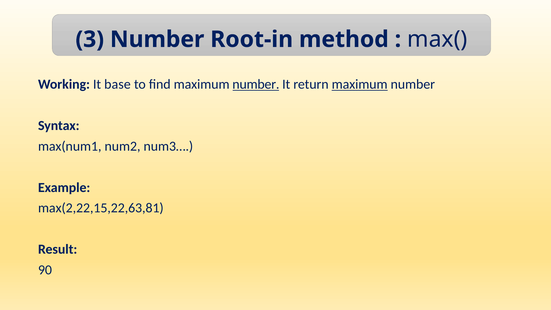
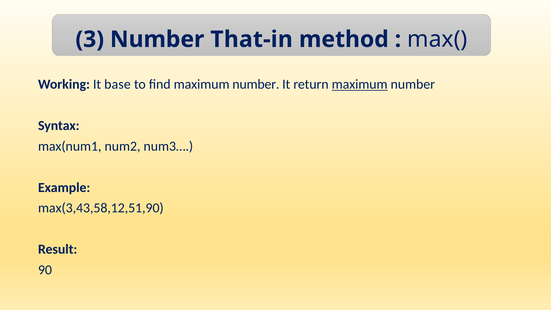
Root-in: Root-in -> That-in
number at (256, 84) underline: present -> none
max(2,22,15,22,63,81: max(2,22,15,22,63,81 -> max(3,43,58,12,51,90
